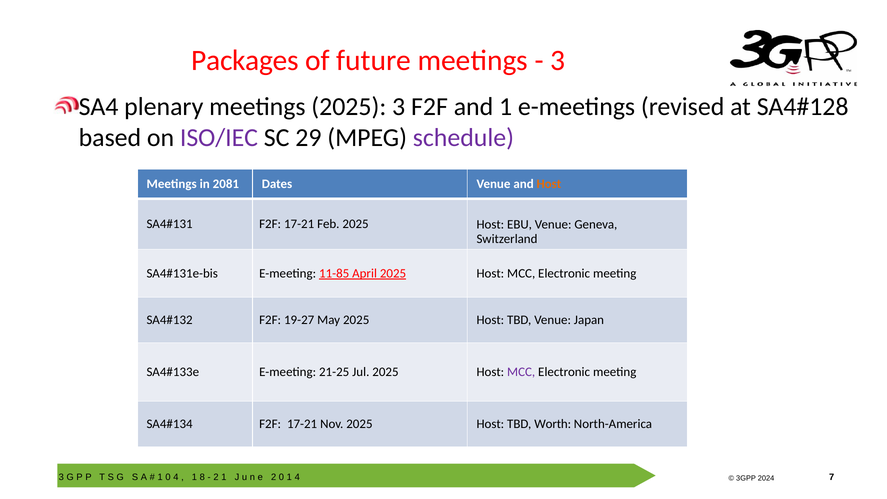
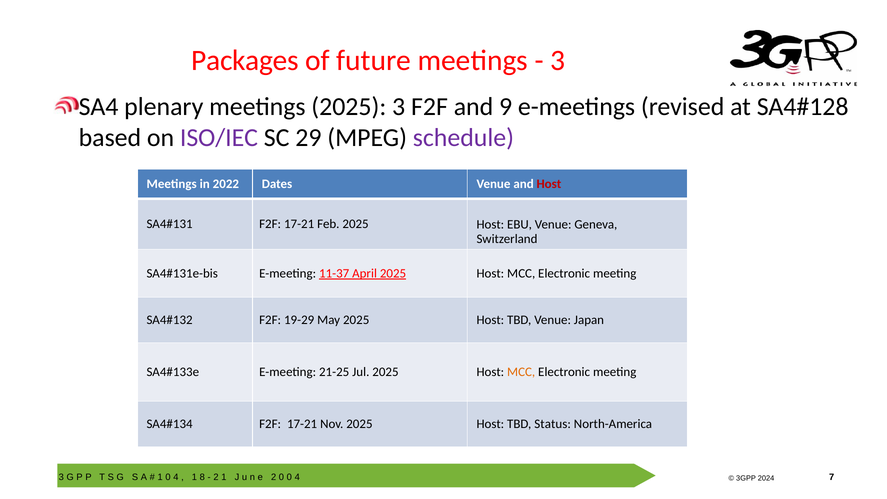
and 1: 1 -> 9
2081: 2081 -> 2022
Host at (549, 184) colour: orange -> red
11-85: 11-85 -> 11-37
19-27: 19-27 -> 19-29
MCC at (521, 372) colour: purple -> orange
Worth: Worth -> Status
1 at (289, 477): 1 -> 0
